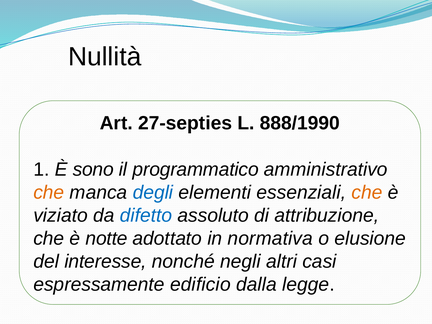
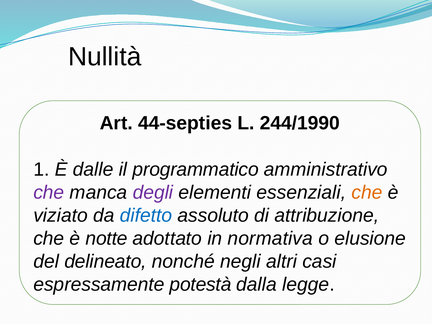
27-septies: 27-septies -> 44-septies
888/1990: 888/1990 -> 244/1990
sono: sono -> dalle
che at (49, 192) colour: orange -> purple
degli colour: blue -> purple
interesse: interesse -> delineato
edificio: edificio -> potestà
